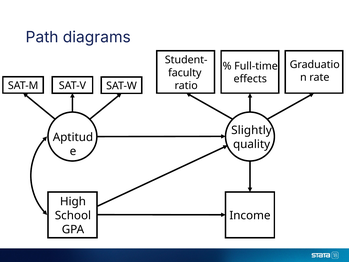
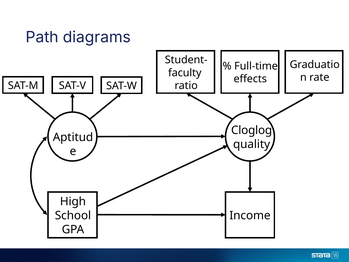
Slightly: Slightly -> Cloglog
